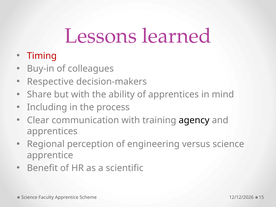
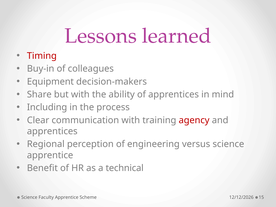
Respective: Respective -> Equipment
agency colour: black -> red
scientific: scientific -> technical
